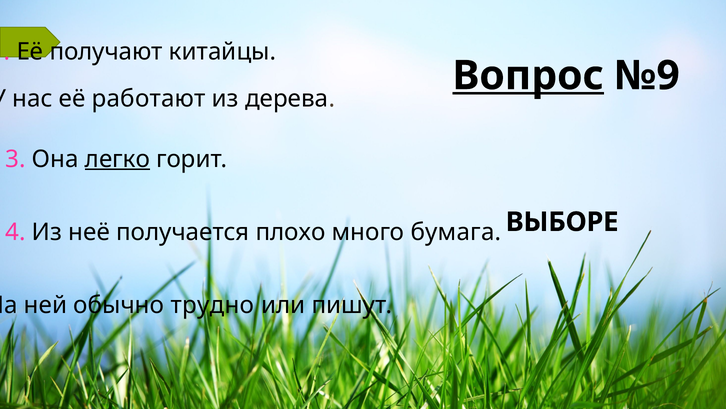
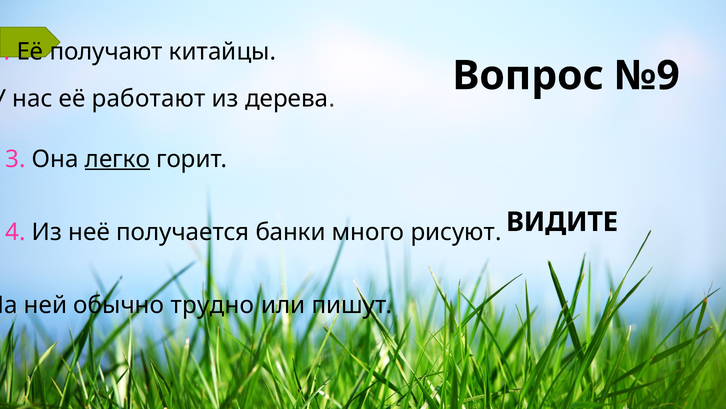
Вопрос underline: present -> none
ВЫБОРЕ: ВЫБОРЕ -> ВИДИТЕ
плохо: плохо -> банки
бумага: бумага -> рисуют
